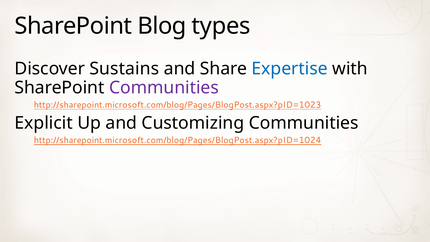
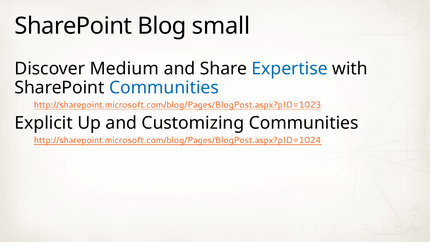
types: types -> small
Sustains: Sustains -> Medium
Communities at (164, 87) colour: purple -> blue
